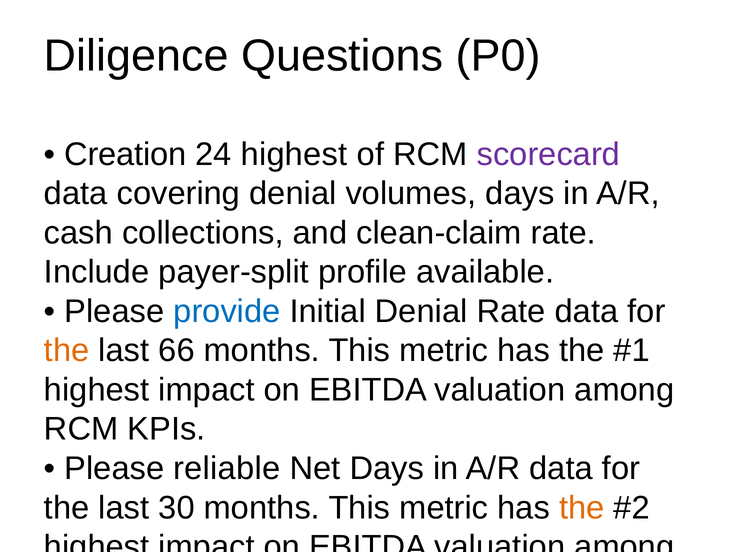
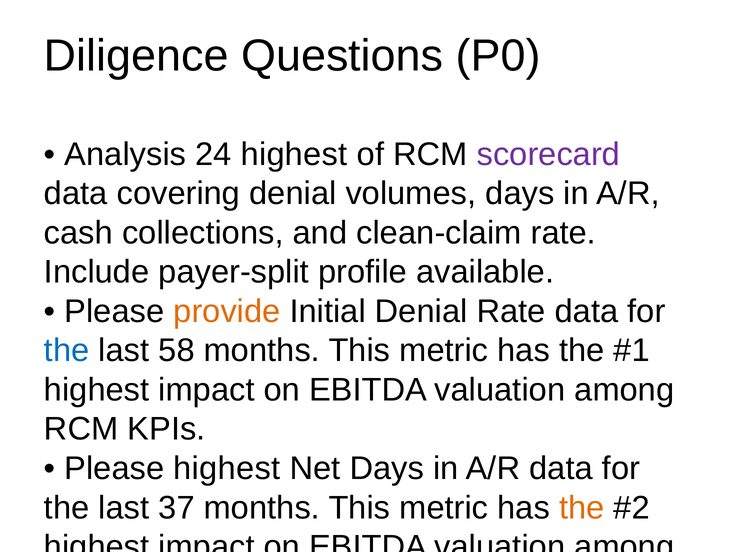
Creation: Creation -> Analysis
provide at (227, 311) colour: blue -> orange
the at (67, 350) colour: orange -> blue
66: 66 -> 58
Please reliable: reliable -> highest
30: 30 -> 37
